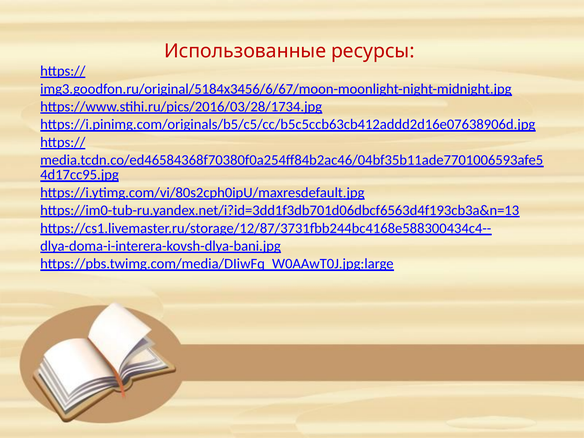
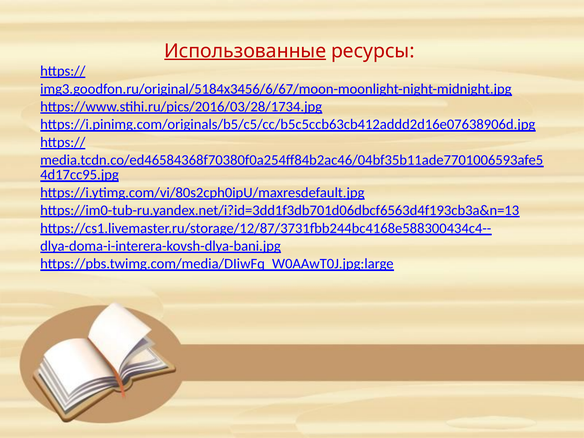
Использованные underline: none -> present
